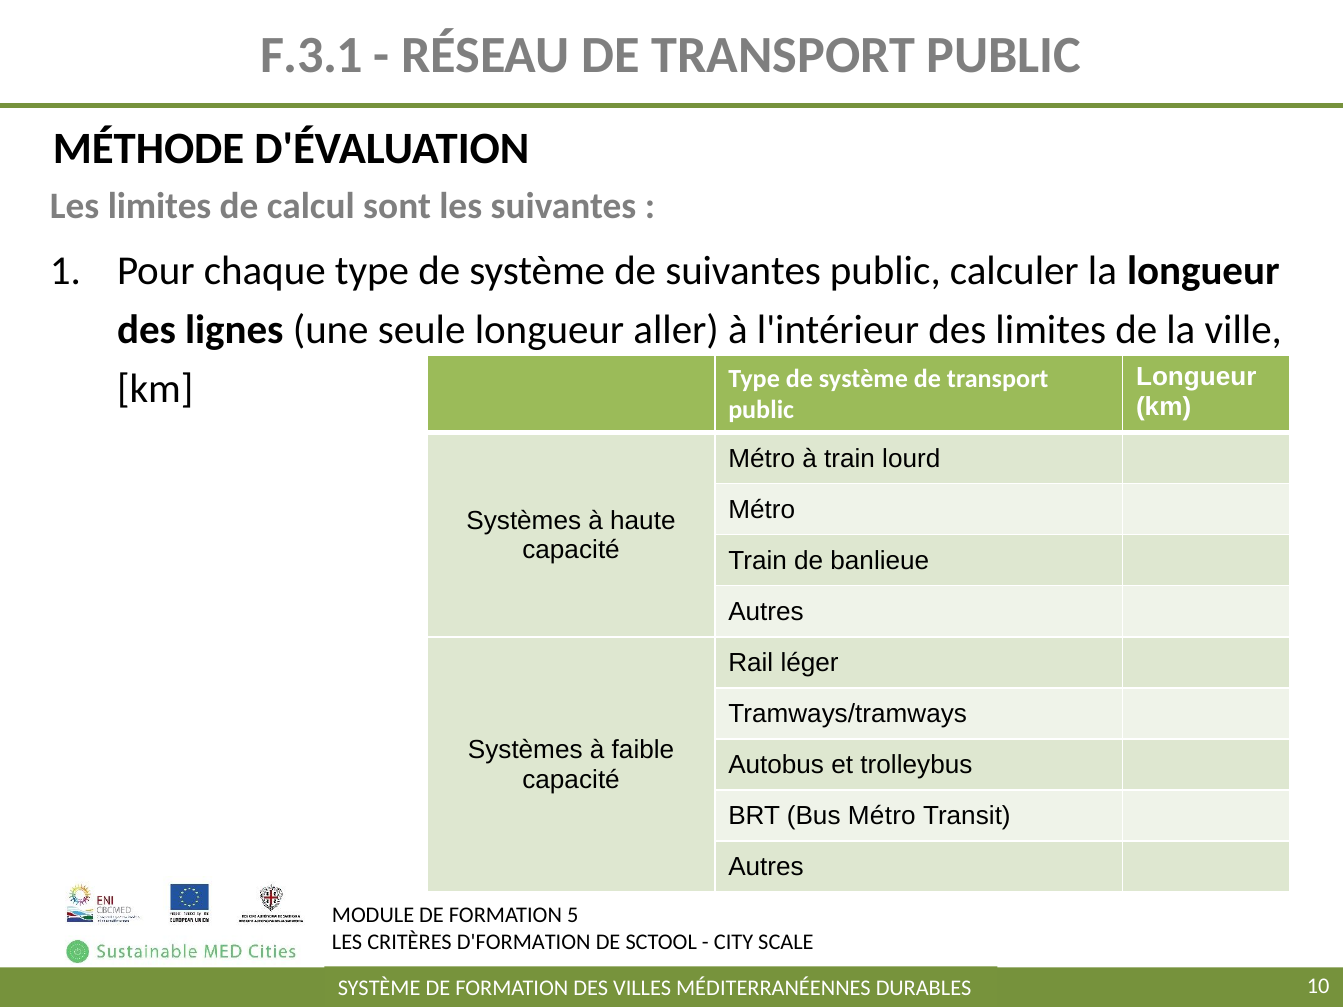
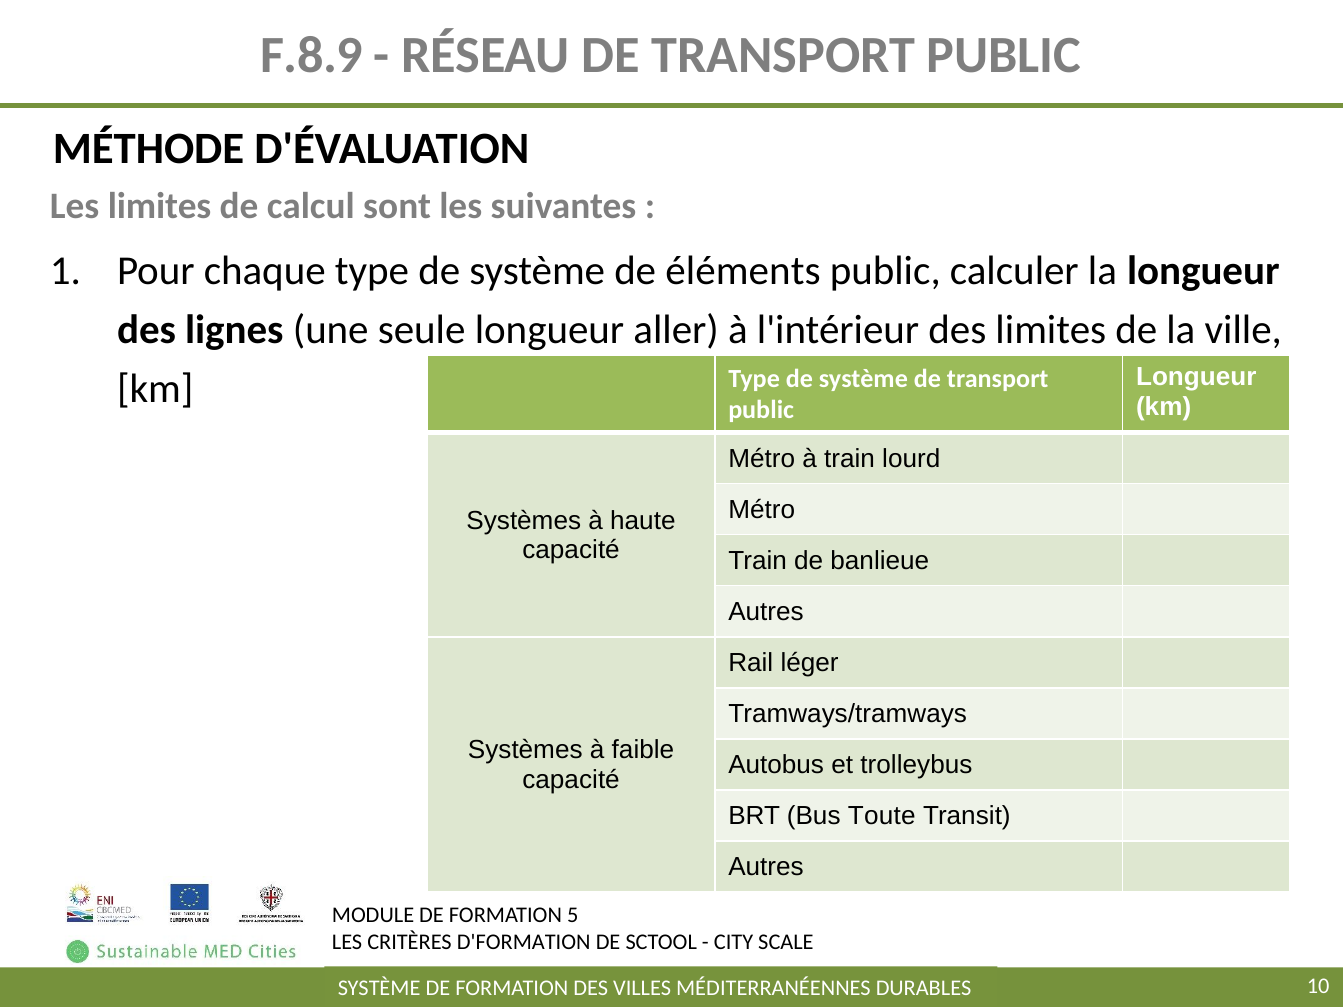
F.3.1: F.3.1 -> F.8.9
de suivantes: suivantes -> éléments
Bus Métro: Métro -> Toute
